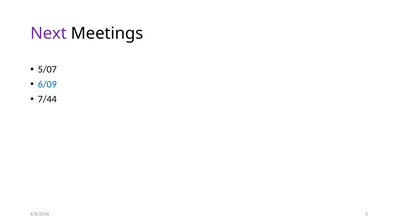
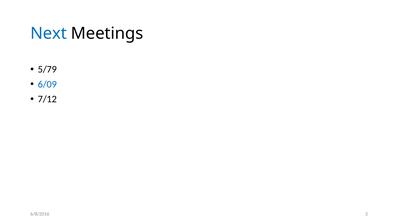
Next colour: purple -> blue
5/07: 5/07 -> 5/79
7/44: 7/44 -> 7/12
